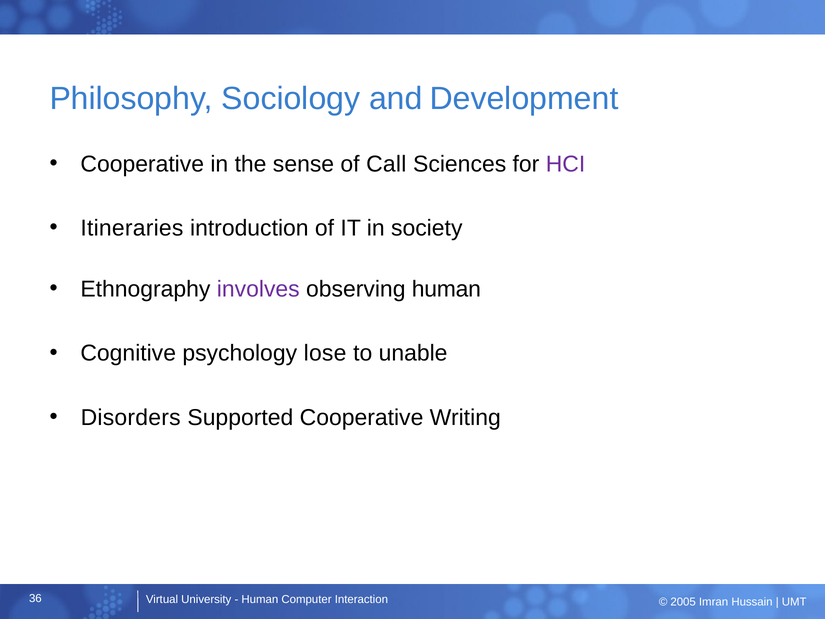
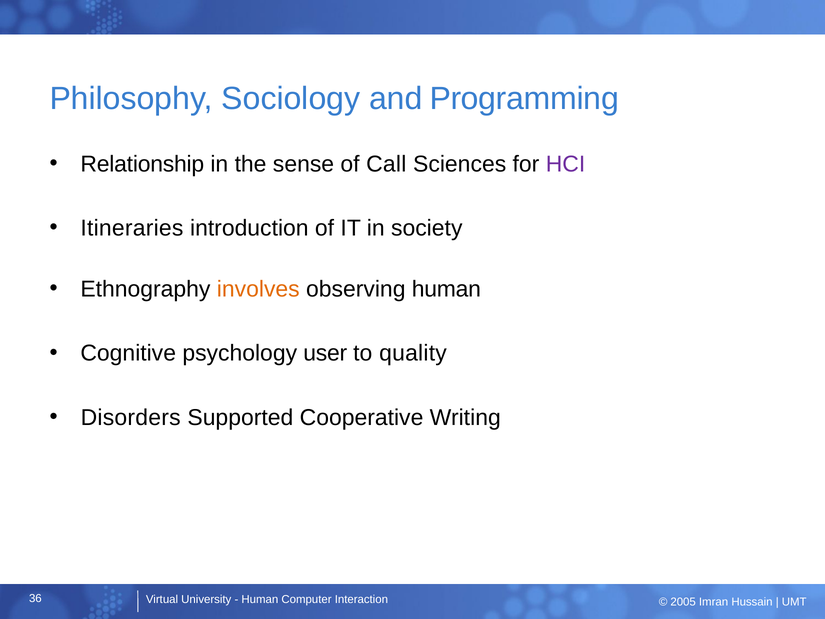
Development: Development -> Programming
Cooperative at (142, 164): Cooperative -> Relationship
involves colour: purple -> orange
lose: lose -> user
unable: unable -> quality
